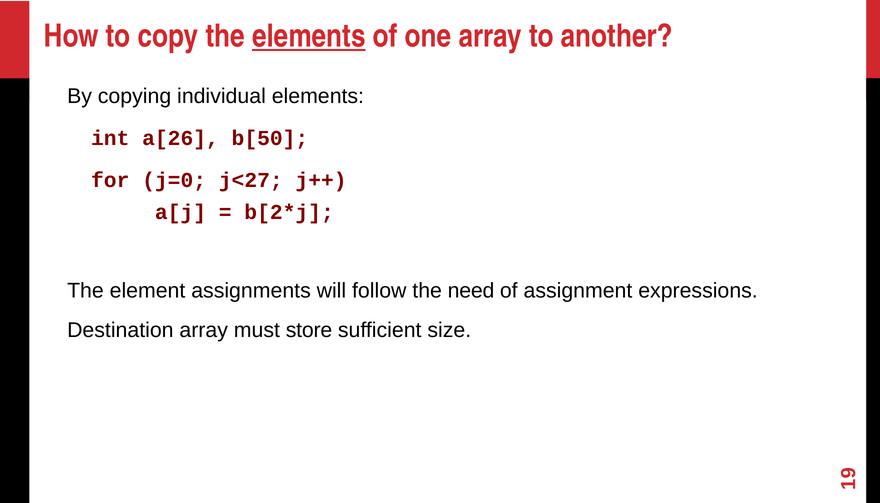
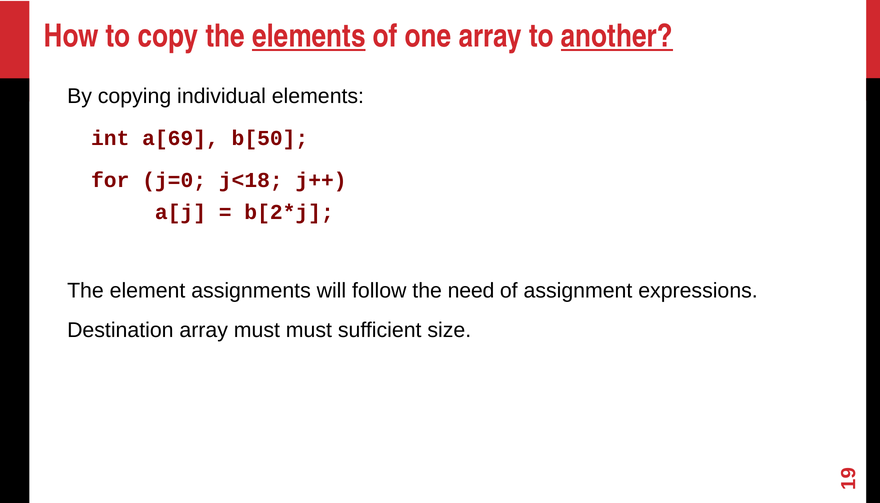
another underline: none -> present
a[26: a[26 -> a[69
j<27: j<27 -> j<18
must store: store -> must
